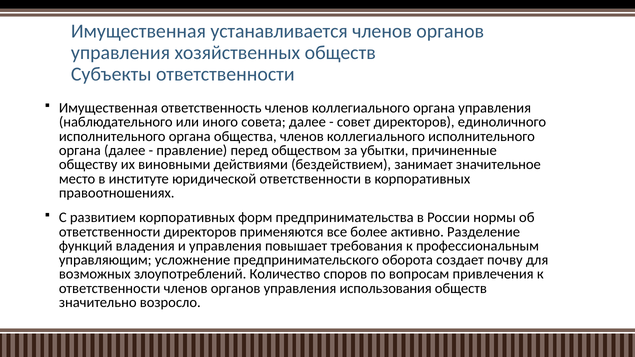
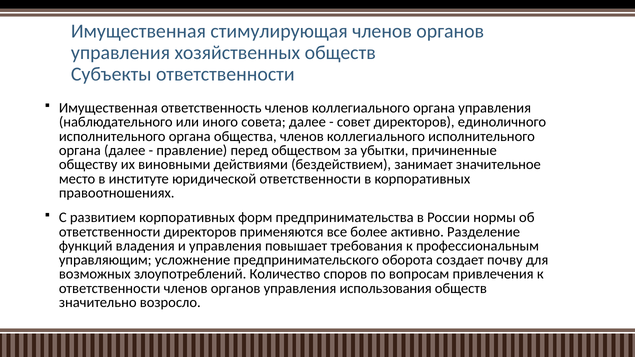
устанавливается: устанавливается -> стимулирующая
